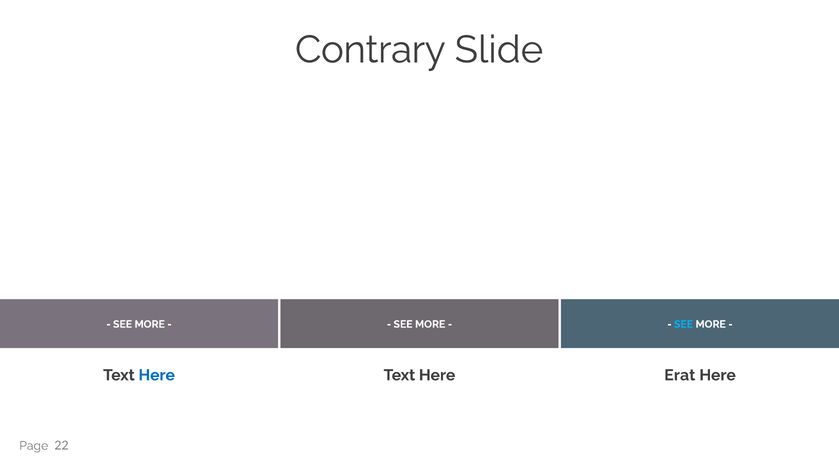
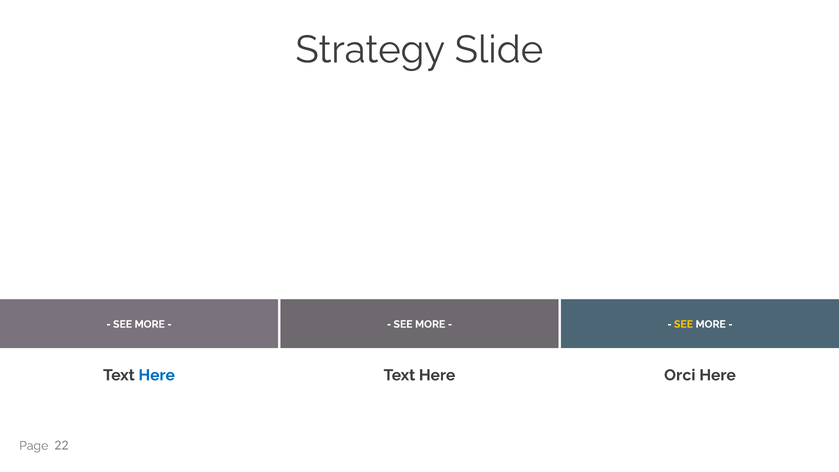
Contrary: Contrary -> Strategy
SEE at (684, 324) colour: light blue -> yellow
Erat: Erat -> Orci
